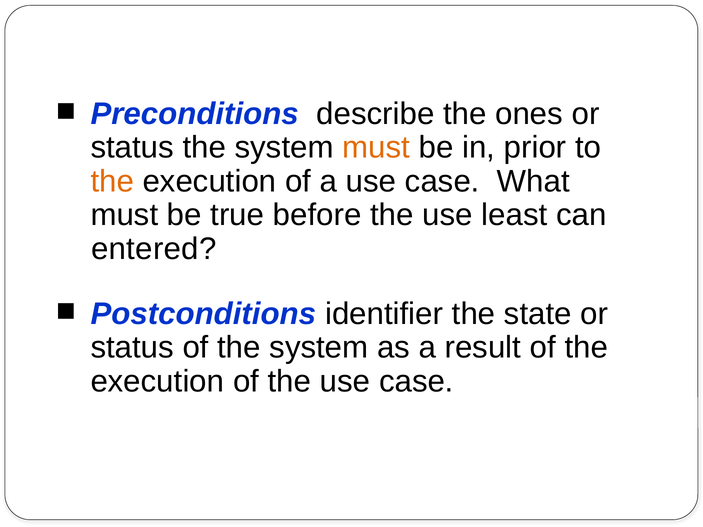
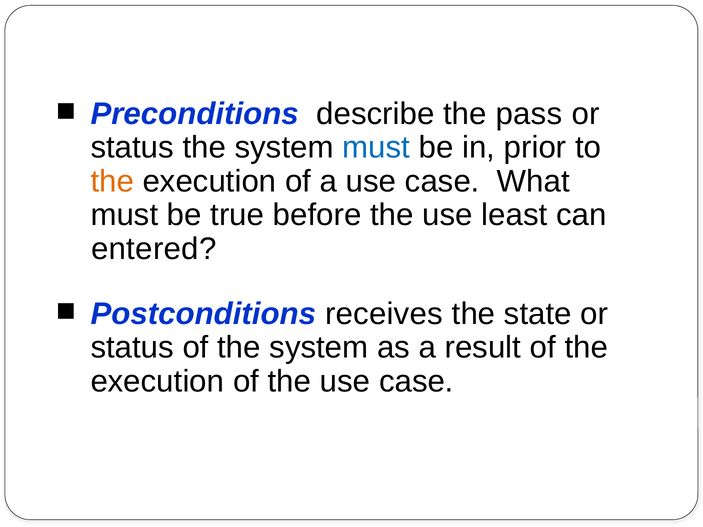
ones: ones -> pass
must at (376, 148) colour: orange -> blue
identifier: identifier -> receives
